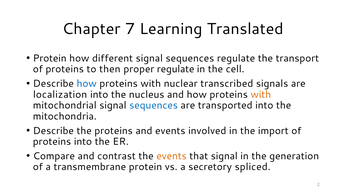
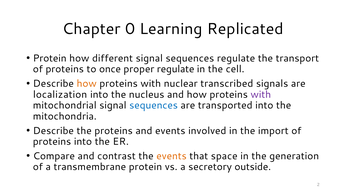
7: 7 -> 0
Translated: Translated -> Replicated
then: then -> once
how at (87, 84) colour: blue -> orange
with at (261, 95) colour: orange -> purple
that signal: signal -> space
spliced: spliced -> outside
